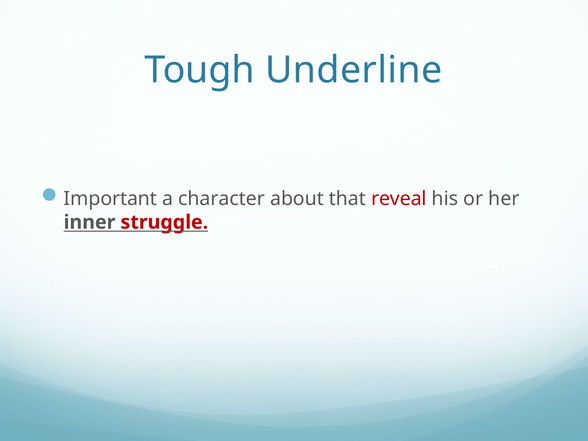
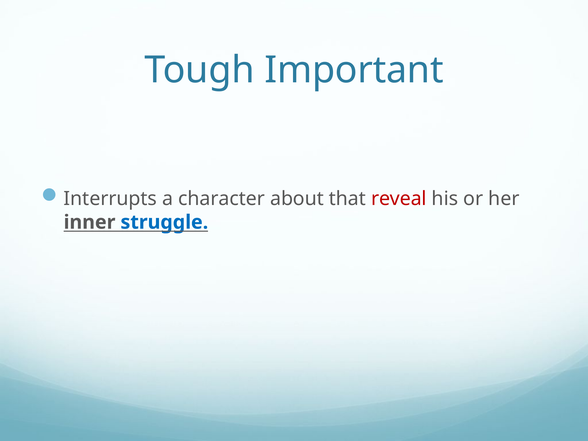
Underline: Underline -> Important
Important: Important -> Interrupts
struggle colour: red -> blue
